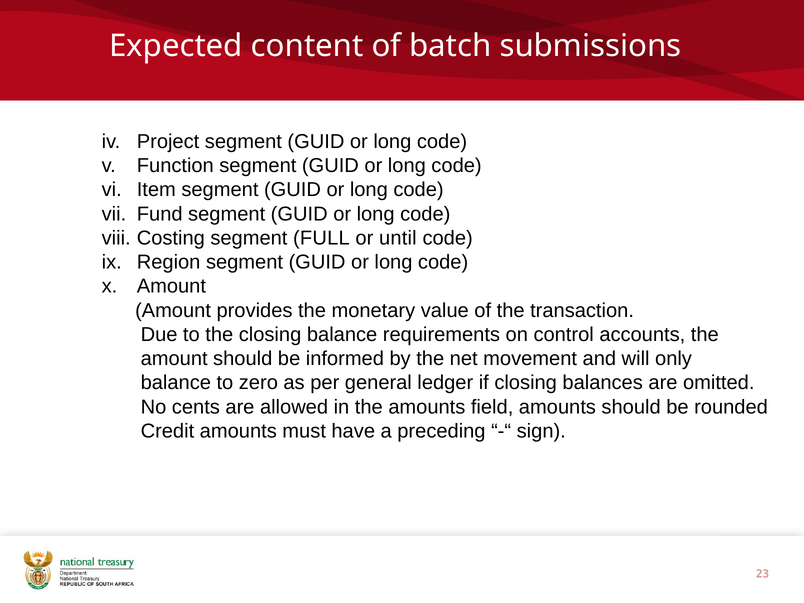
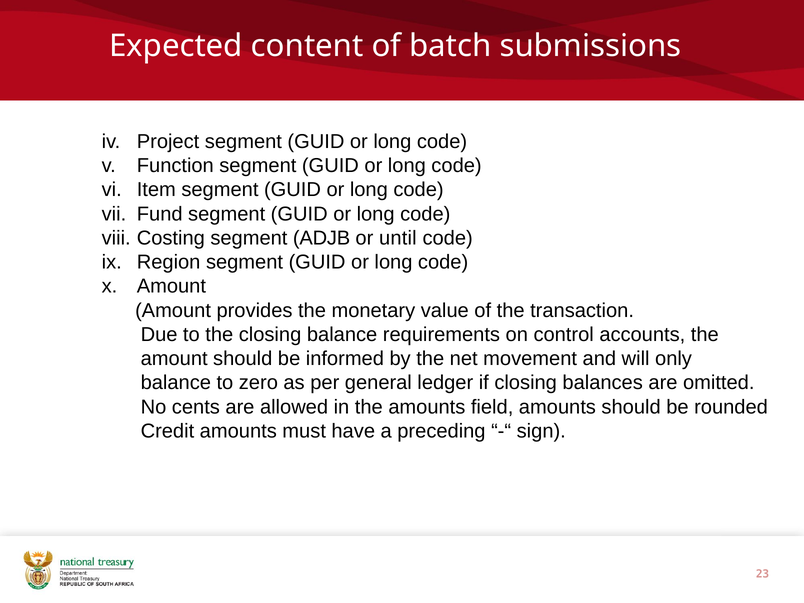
FULL: FULL -> ADJB
